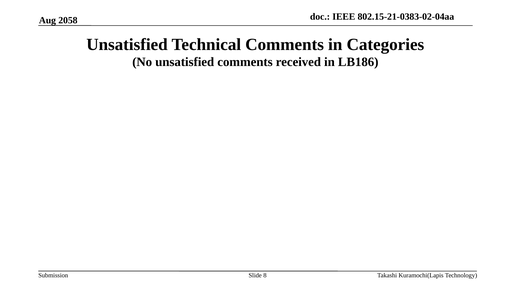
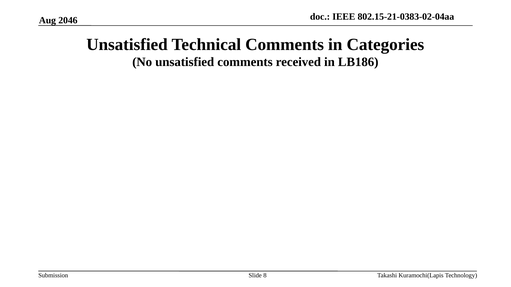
2058: 2058 -> 2046
